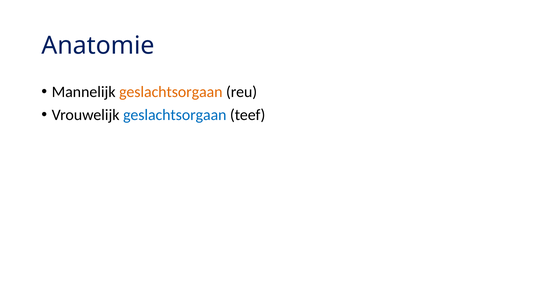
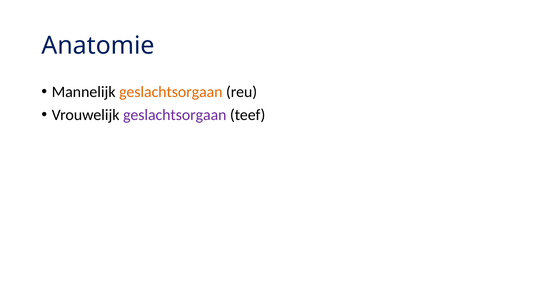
geslachtsorgaan at (175, 115) colour: blue -> purple
